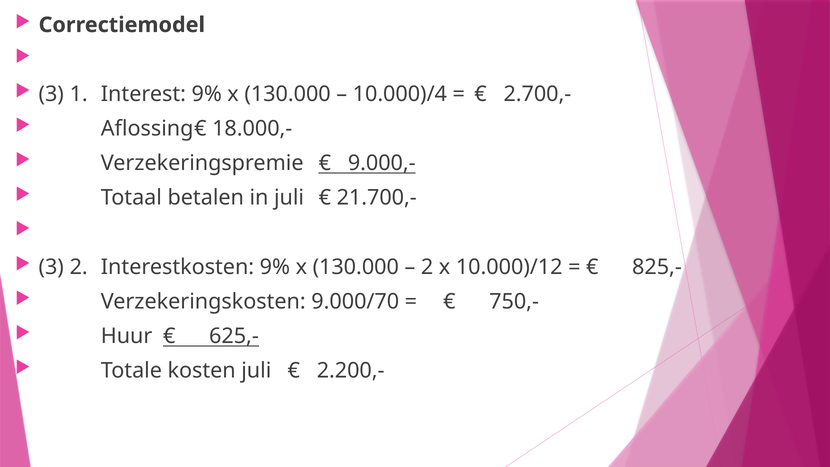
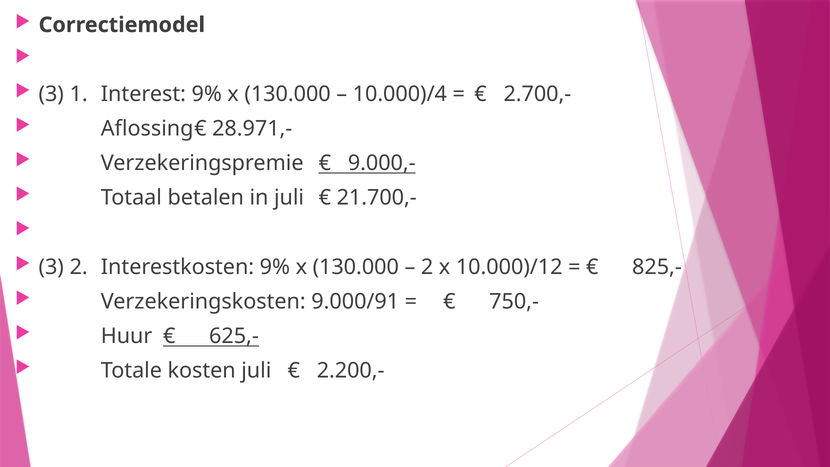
18.000,-: 18.000,- -> 28.971,-
9.000/70: 9.000/70 -> 9.000/91
